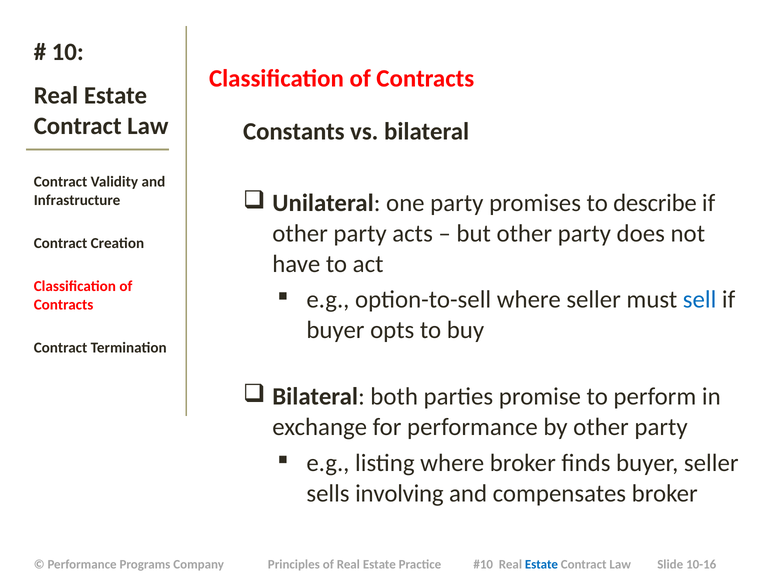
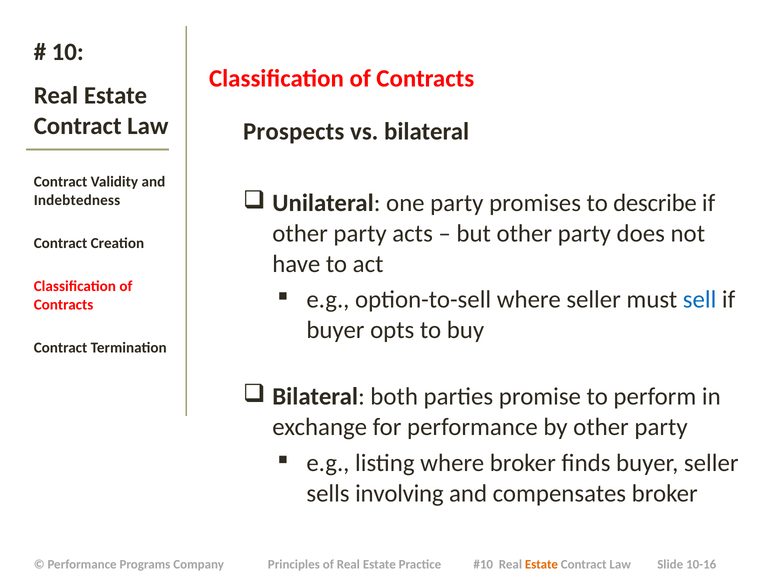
Constants: Constants -> Prospects
Infrastructure: Infrastructure -> Indebtedness
Estate at (541, 564) colour: blue -> orange
